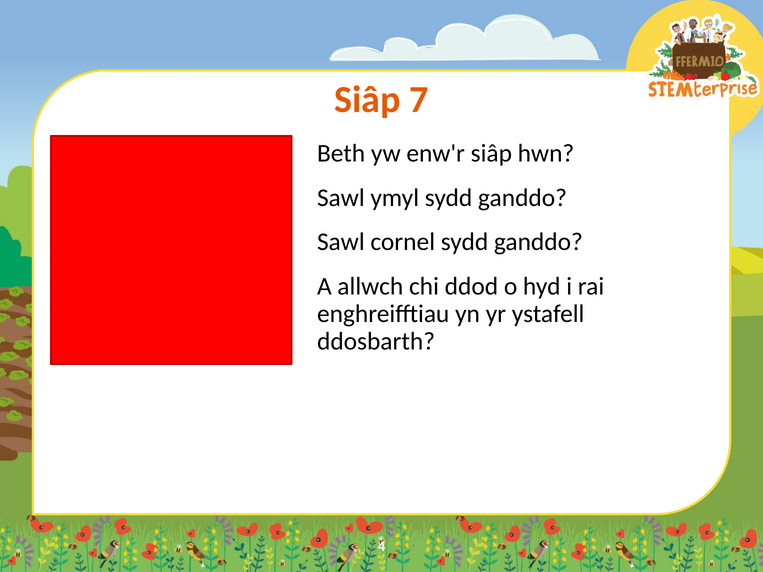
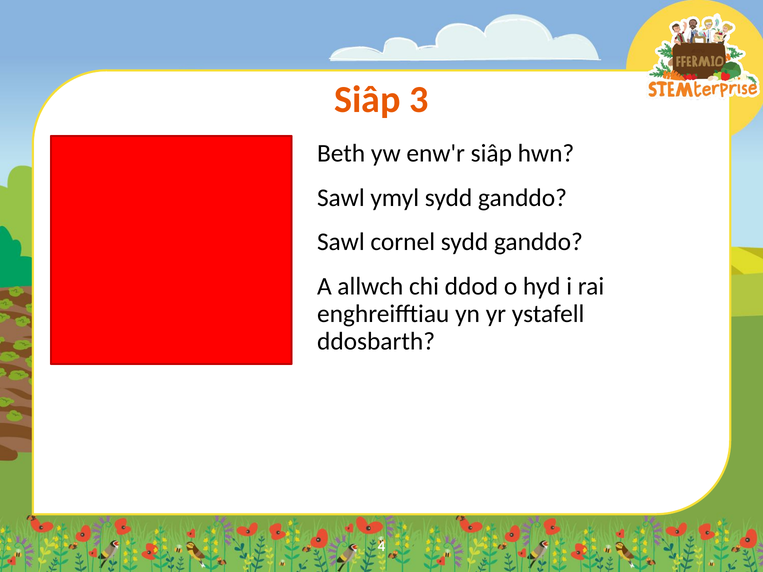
7: 7 -> 3
